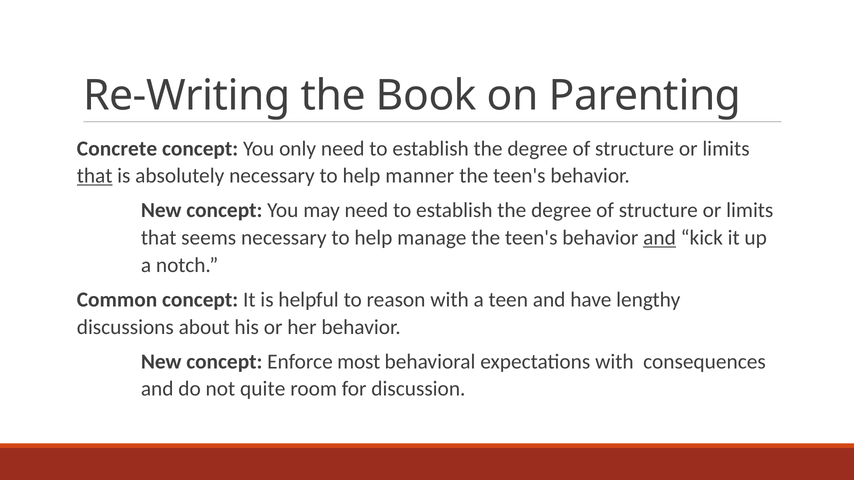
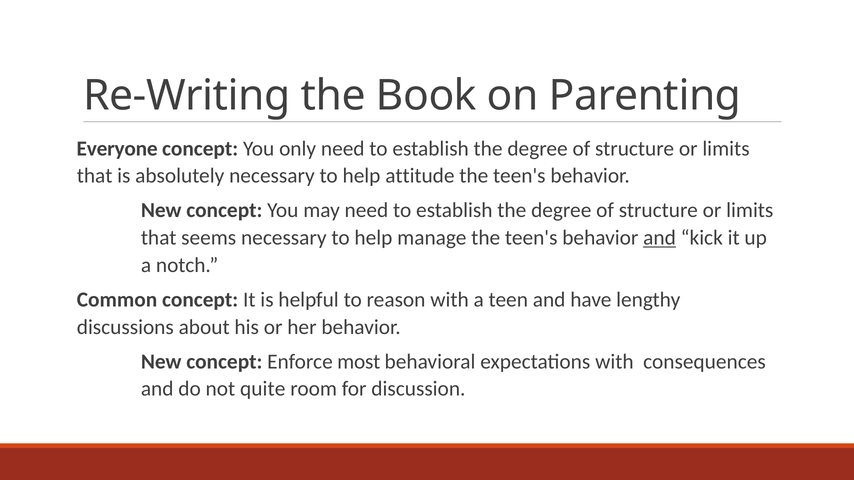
Concrete: Concrete -> Everyone
that at (95, 176) underline: present -> none
manner: manner -> attitude
